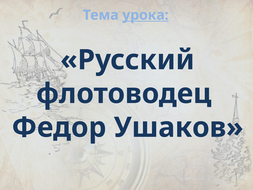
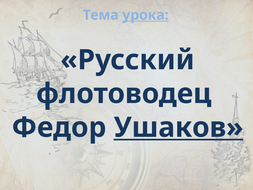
Ушаков underline: none -> present
